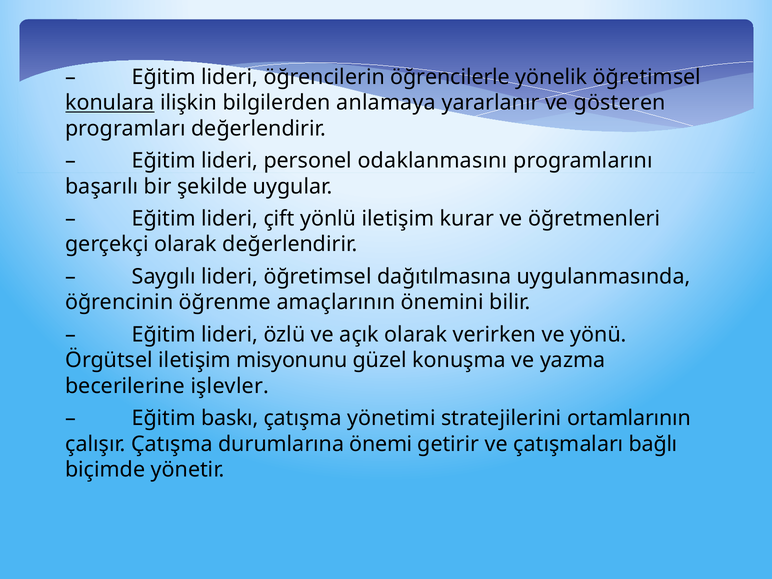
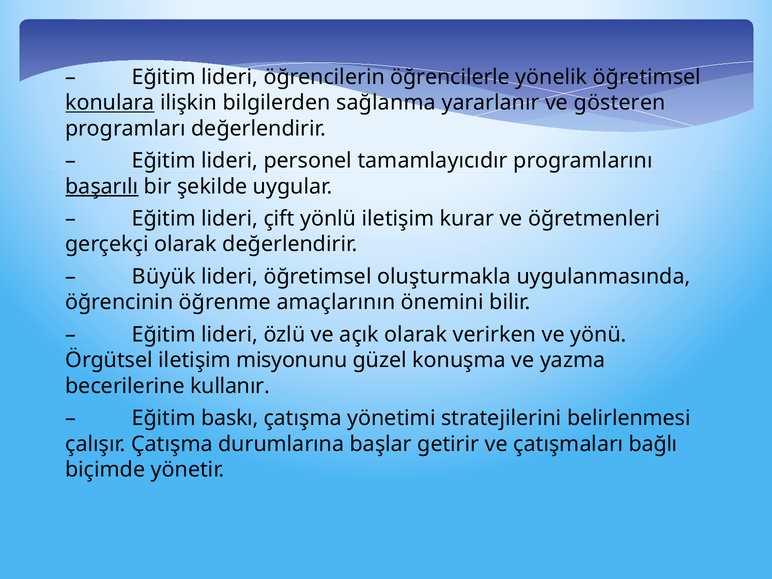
anlamaya: anlamaya -> sağlanma
odaklanmasını: odaklanmasını -> tamamlayıcıdır
başarılı underline: none -> present
Saygılı: Saygılı -> Büyük
dağıtılmasına: dağıtılmasına -> oluşturmakla
işlevler: işlevler -> kullanır
ortamlarının: ortamlarının -> belirlenmesi
önemi: önemi -> başlar
